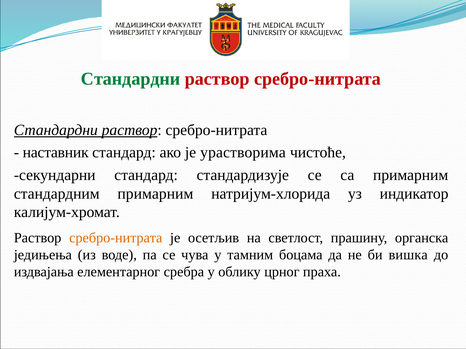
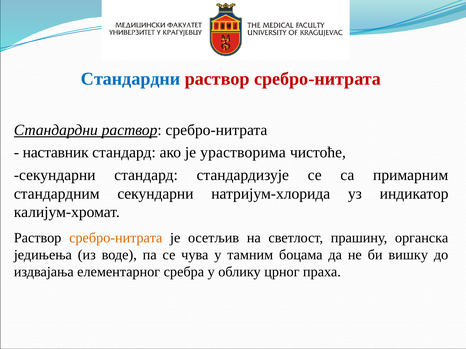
Стандардни at (131, 79) colour: green -> blue
стандардним примарним: примарним -> секундарни
вишка: вишка -> вишку
